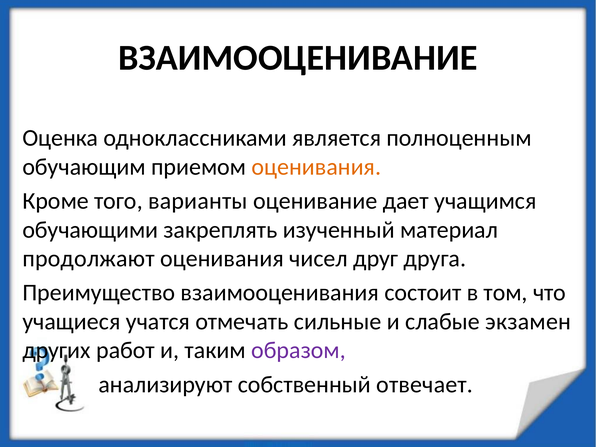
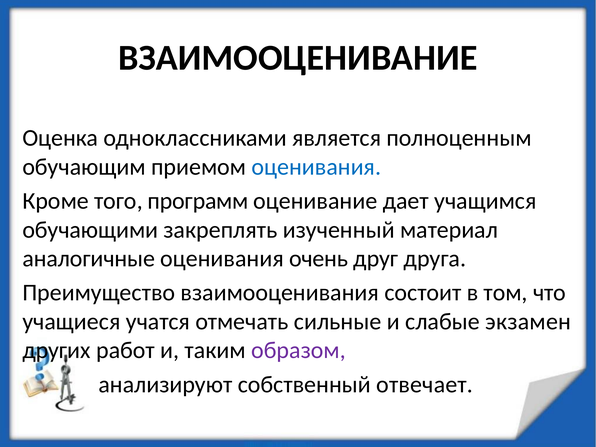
оценивания at (316, 167) colour: orange -> blue
варианты: варианты -> программ
продолжают: продолжают -> аналогичные
чисел: чисел -> очень
